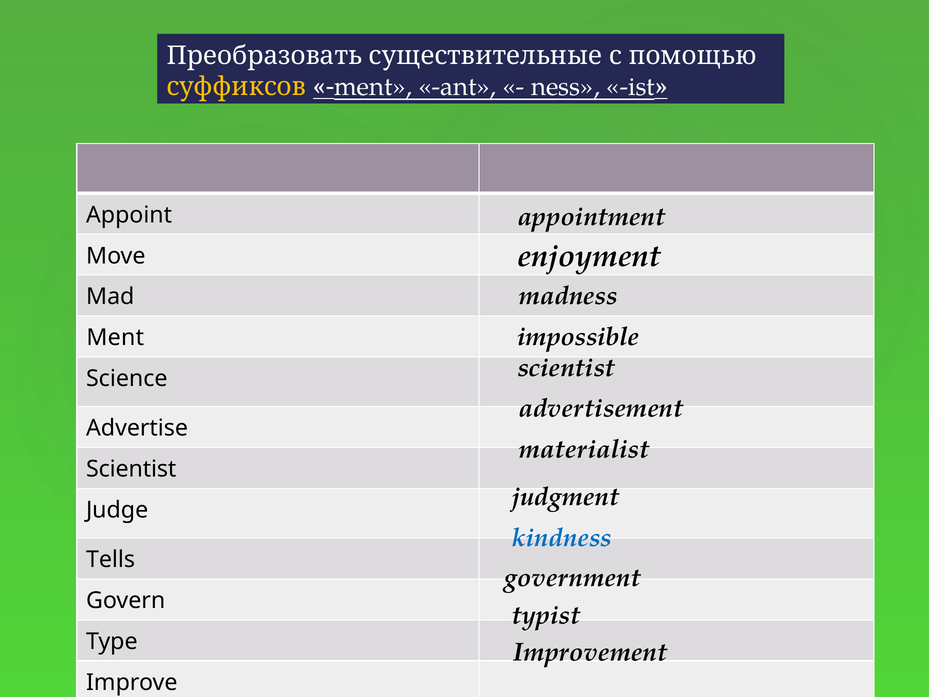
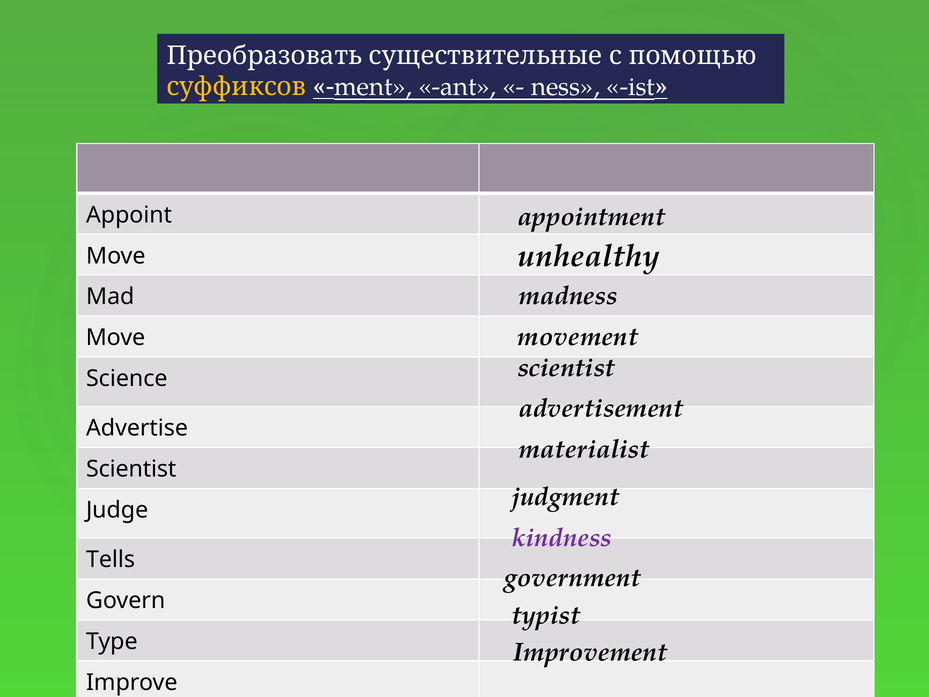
enjoyment: enjoyment -> unhealthy
impossible: impossible -> movement
Ment at (115, 338): Ment -> Move
kindness colour: blue -> purple
